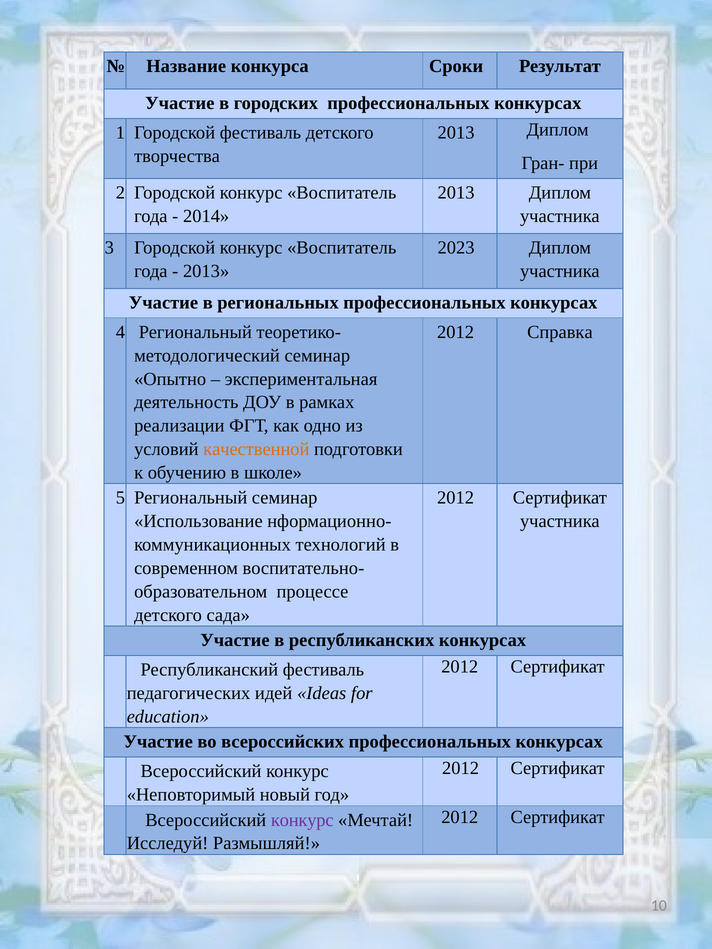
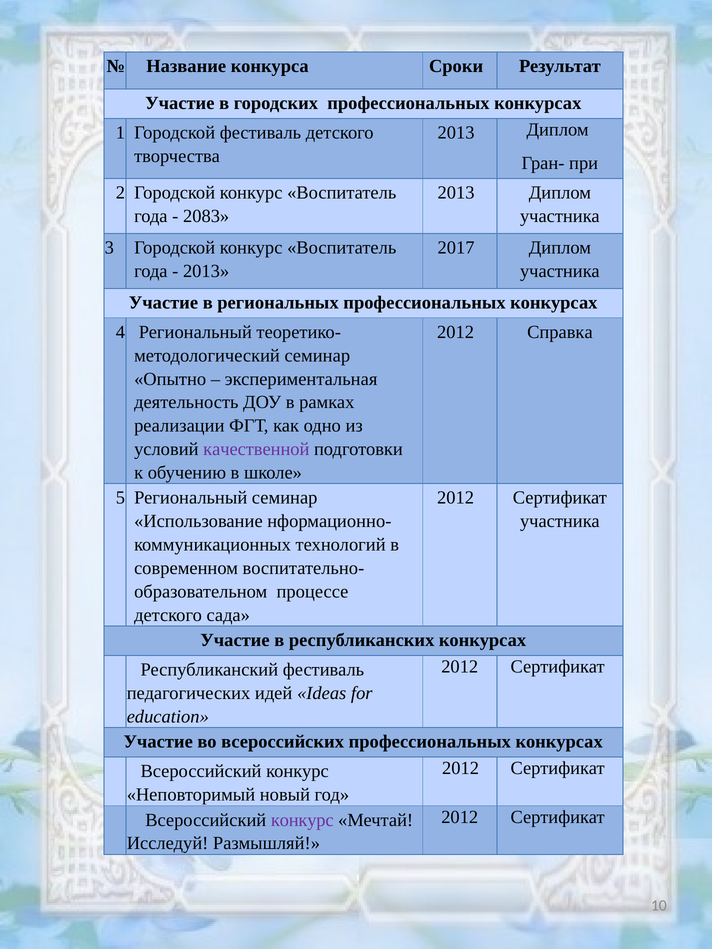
2014: 2014 -> 2083
2023: 2023 -> 2017
качественной colour: orange -> purple
